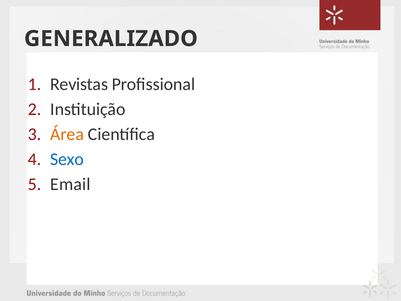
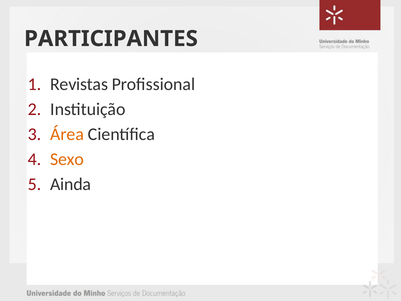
GENERALIZADO: GENERALIZADO -> PARTICIPANTES
Sexo colour: blue -> orange
Email: Email -> Ainda
